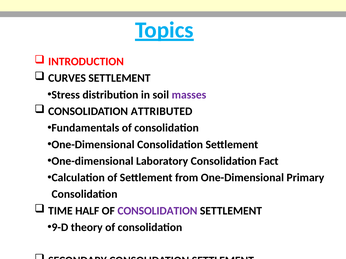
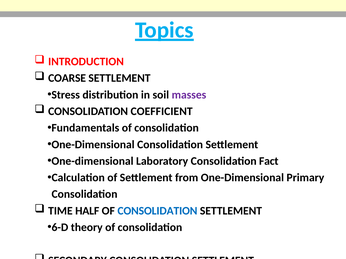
CURVES: CURVES -> COARSE
ATTRIBUTED: ATTRIBUTED -> COEFFICIENT
CONSOLIDATION at (157, 211) colour: purple -> blue
9-D: 9-D -> 6-D
